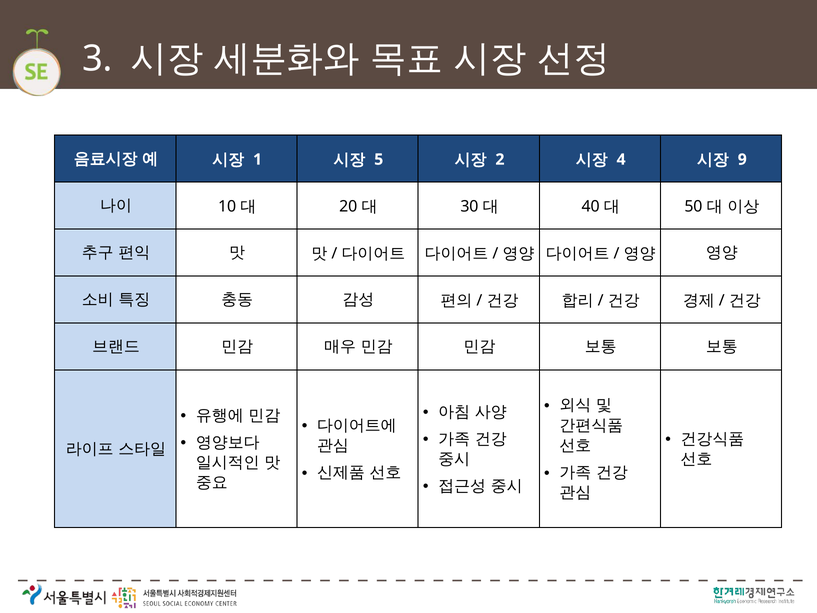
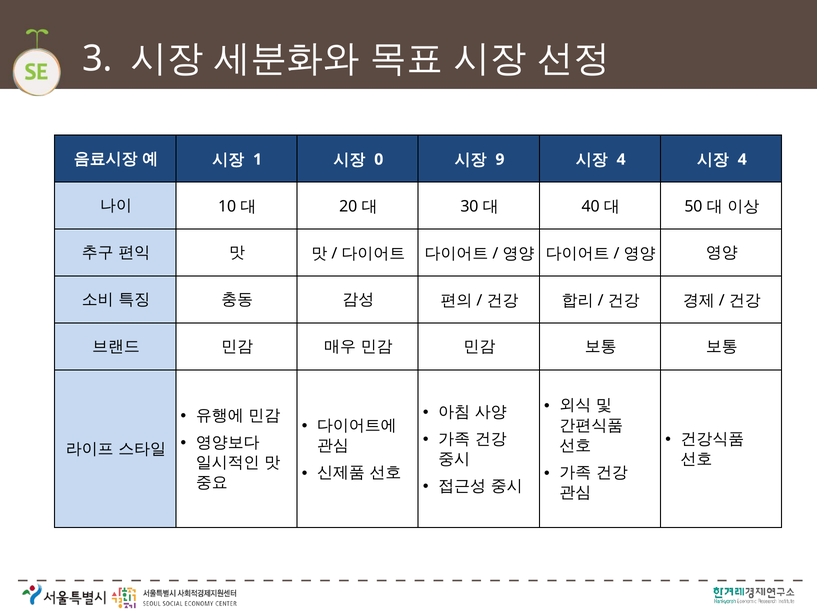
5: 5 -> 0
2: 2 -> 9
9 at (742, 159): 9 -> 4
